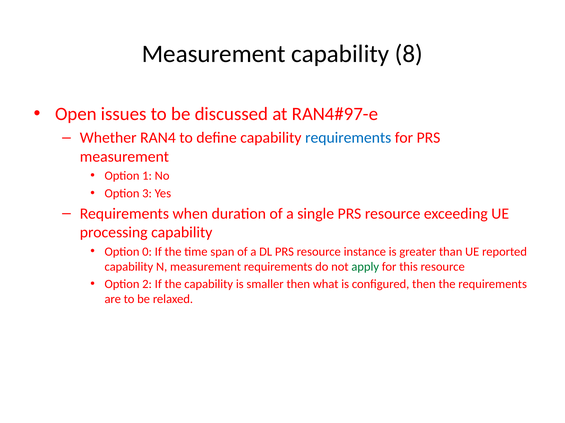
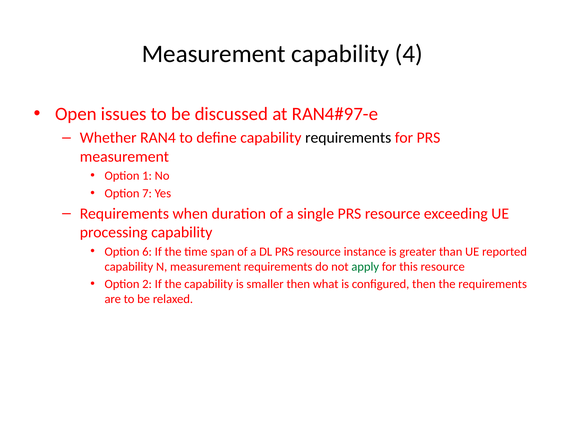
8: 8 -> 4
requirements at (348, 138) colour: blue -> black
3: 3 -> 7
0: 0 -> 6
